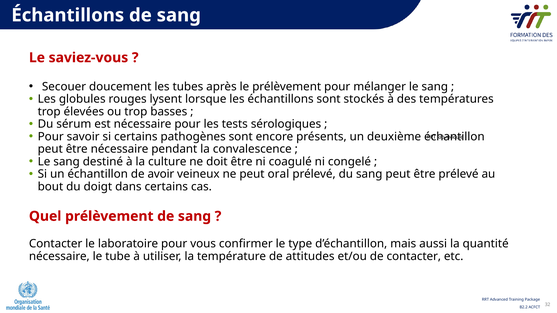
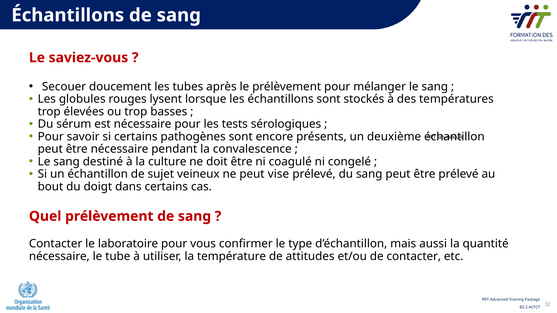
avoir: avoir -> sujet
oral: oral -> vise
